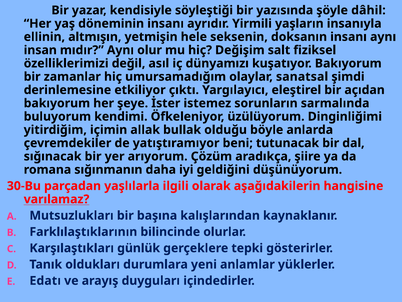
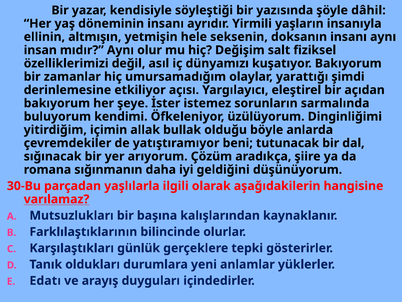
sanatsal: sanatsal -> yarattığı
çıktı: çıktı -> açısı
